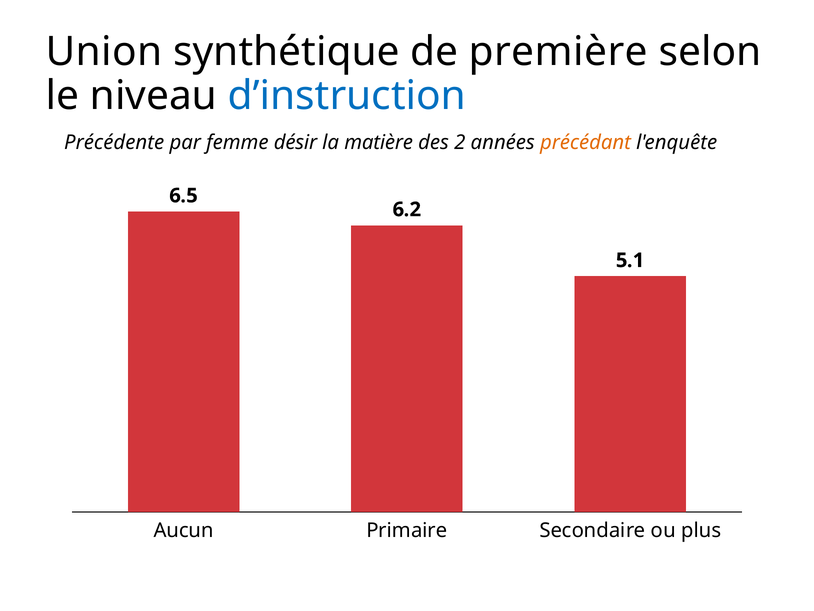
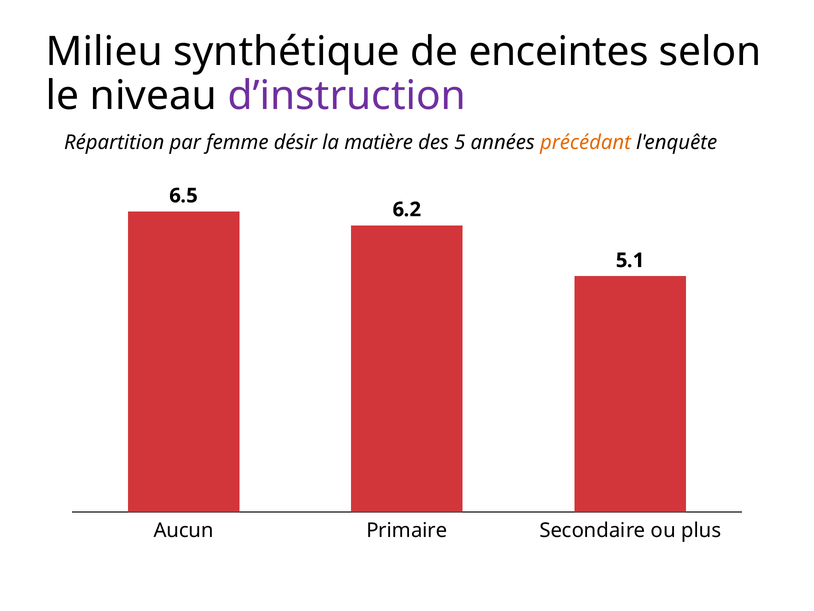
Union: Union -> Milieu
première: première -> enceintes
d’instruction colour: blue -> purple
Précédente: Précédente -> Répartition
2: 2 -> 5
